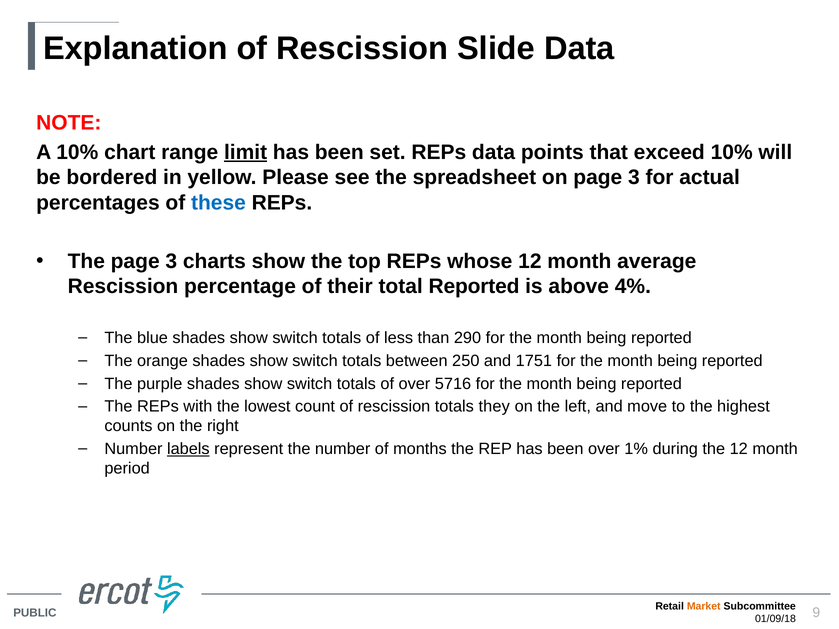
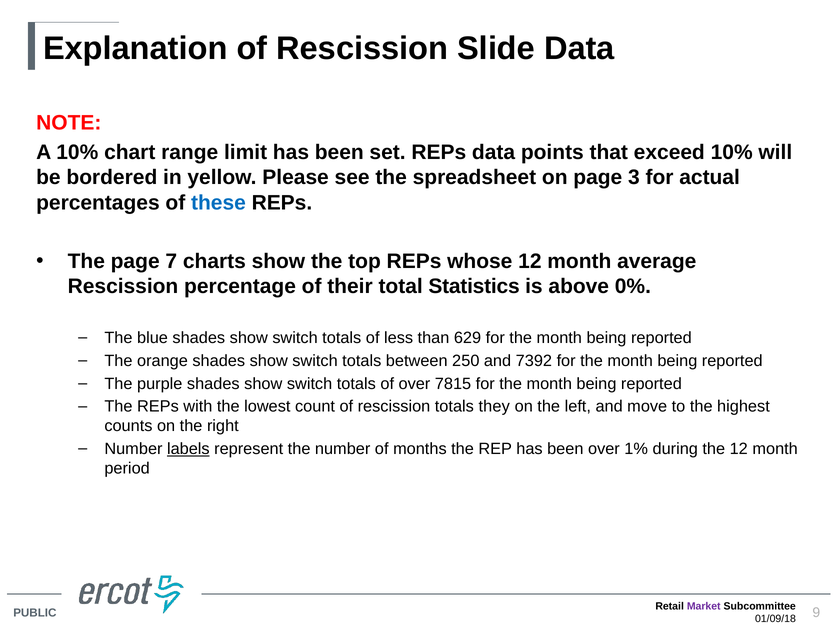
limit underline: present -> none
The page 3: 3 -> 7
total Reported: Reported -> Statistics
4%: 4% -> 0%
290: 290 -> 629
1751: 1751 -> 7392
5716: 5716 -> 7815
Market colour: orange -> purple
